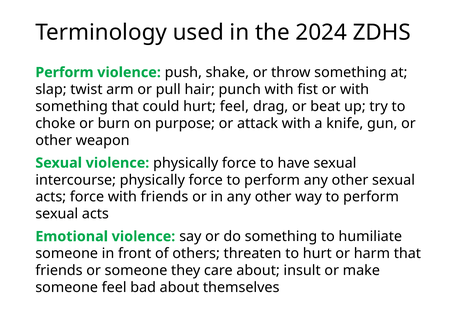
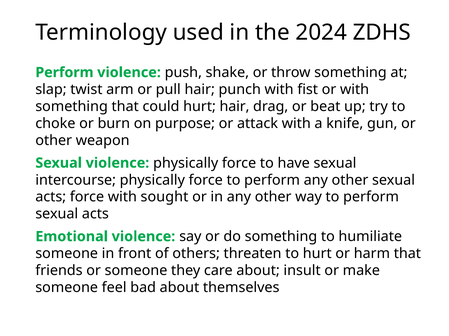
hurt feel: feel -> hair
with friends: friends -> sought
